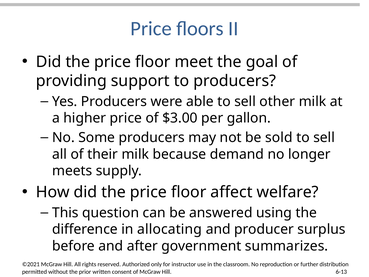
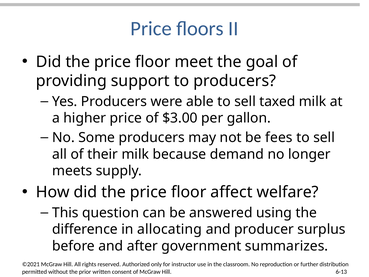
other: other -> taxed
sold: sold -> fees
